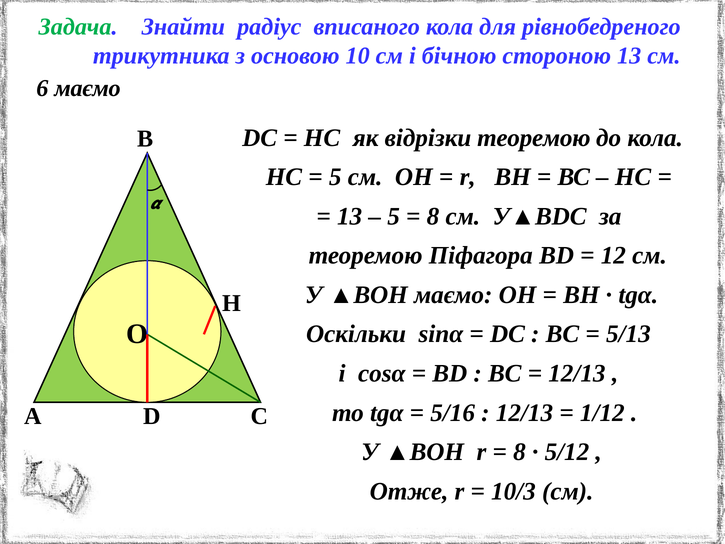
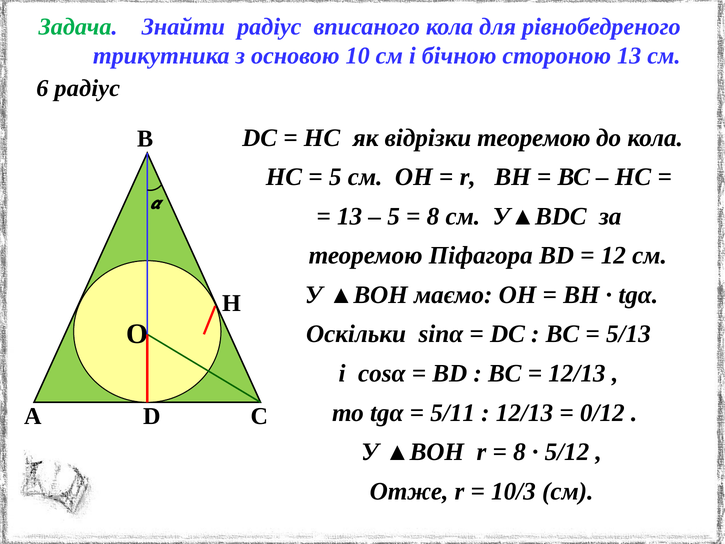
6 маємо: маємо -> радіус
5/16: 5/16 -> 5/11
1/12: 1/12 -> 0/12
